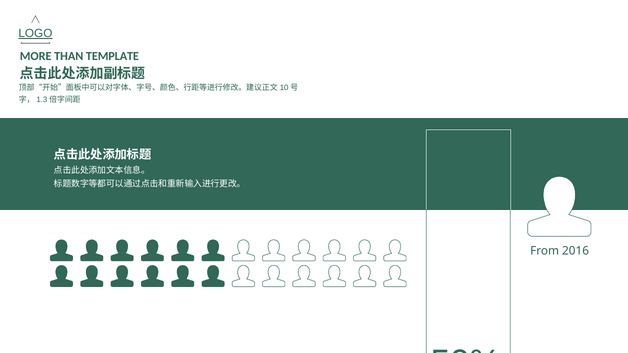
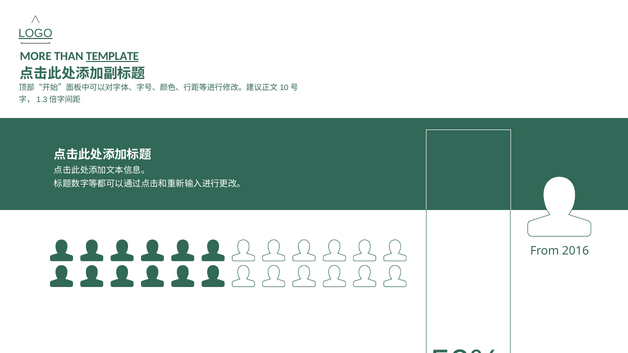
TEMPLATE underline: none -> present
